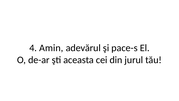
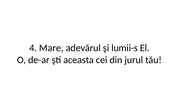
Amin: Amin -> Mare
pace-s: pace-s -> lumii-s
